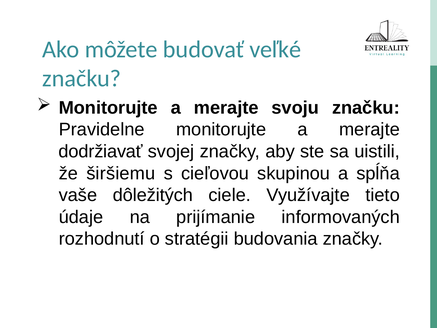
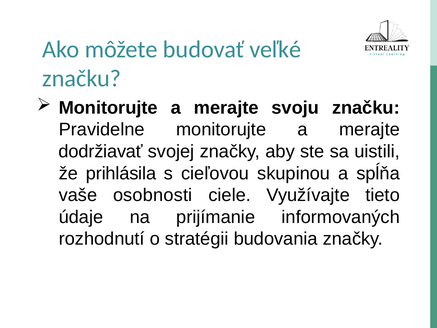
širšiemu: širšiemu -> prihlásila
dôležitých: dôležitých -> osobnosti
